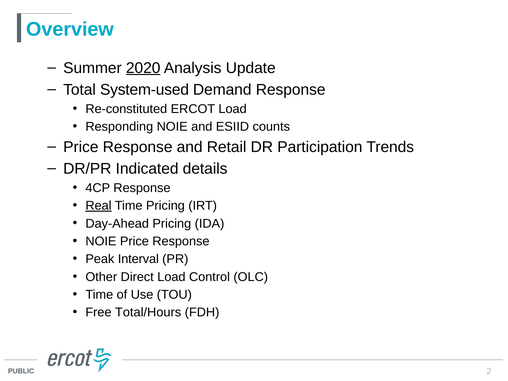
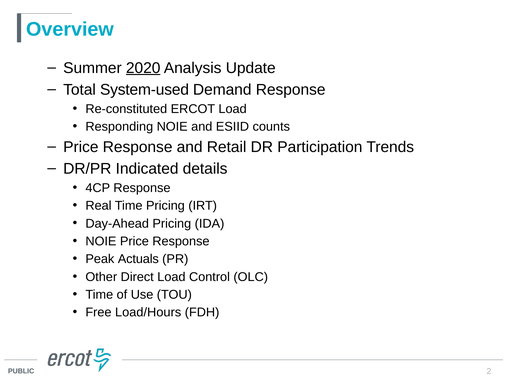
Real underline: present -> none
Interval: Interval -> Actuals
Total/Hours: Total/Hours -> Load/Hours
